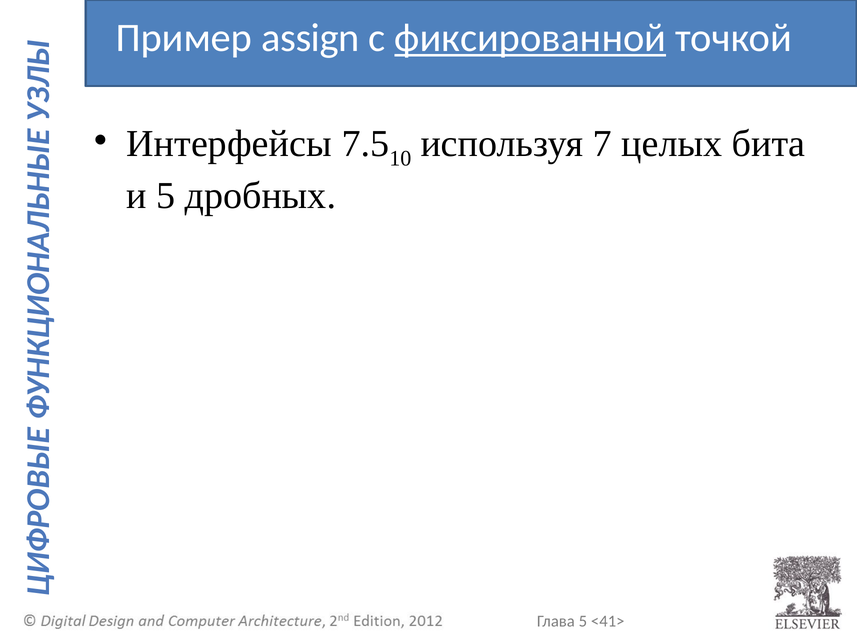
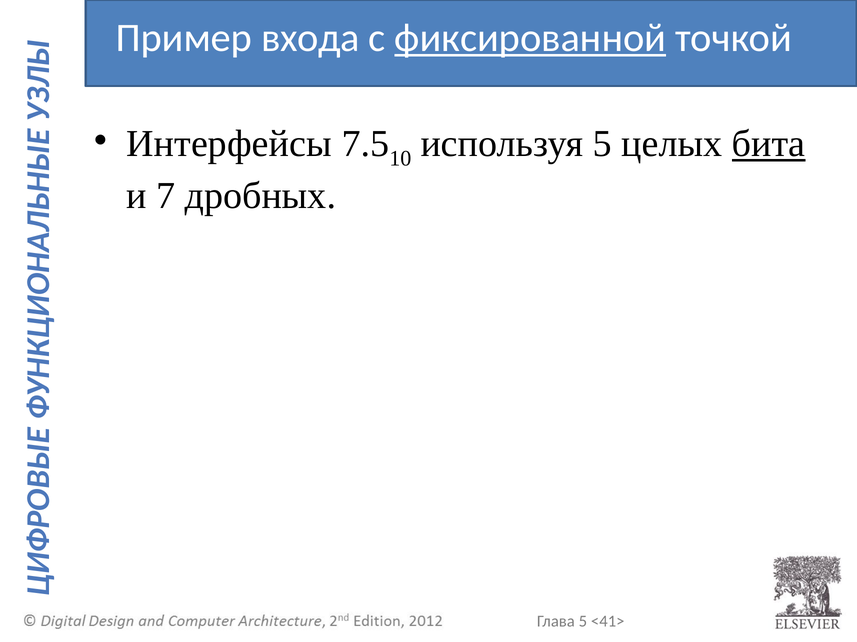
assign: assign -> входа
используя 7: 7 -> 5
бита underline: none -> present
и 5: 5 -> 7
